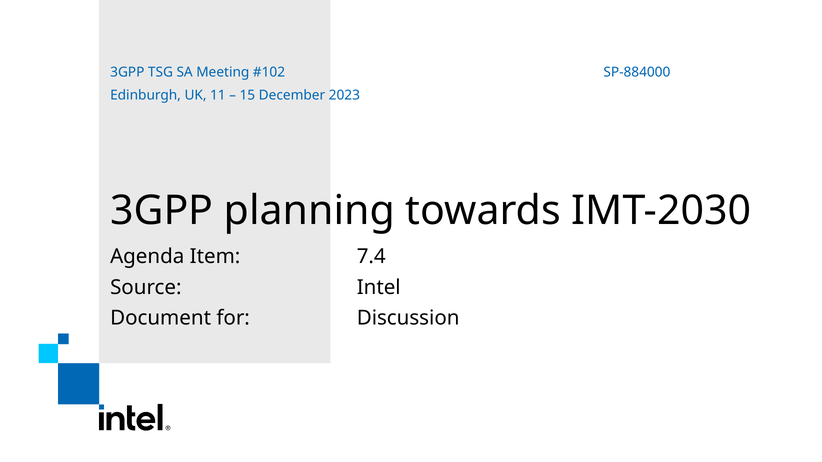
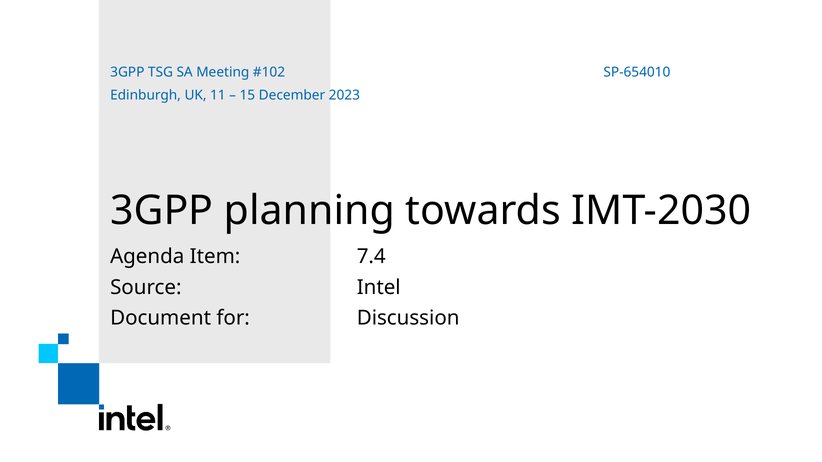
SP-884000: SP-884000 -> SP-654010
